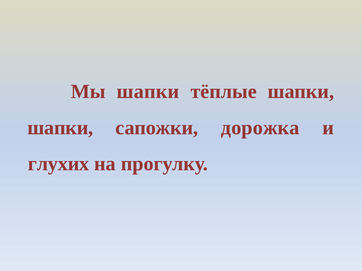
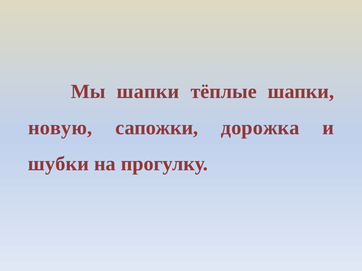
шапки at (60, 128): шапки -> новую
глухих: глухих -> шубки
